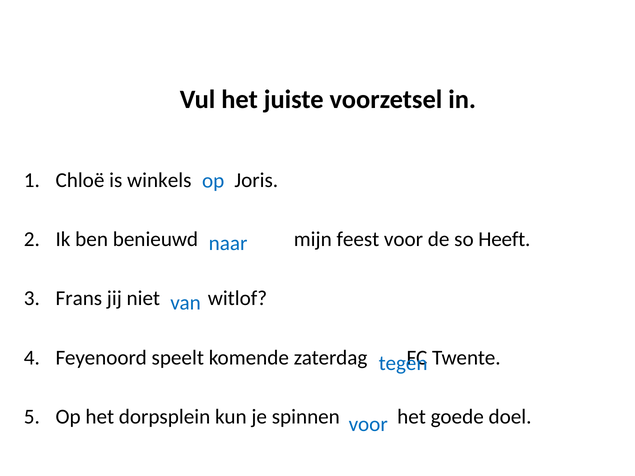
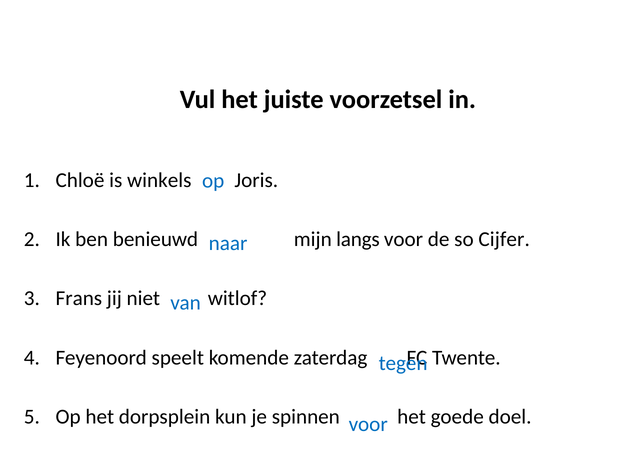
feest: feest -> langs
Heeft: Heeft -> Cijfer
